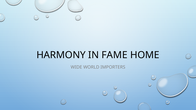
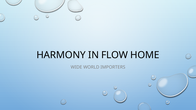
FAME: FAME -> FLOW
